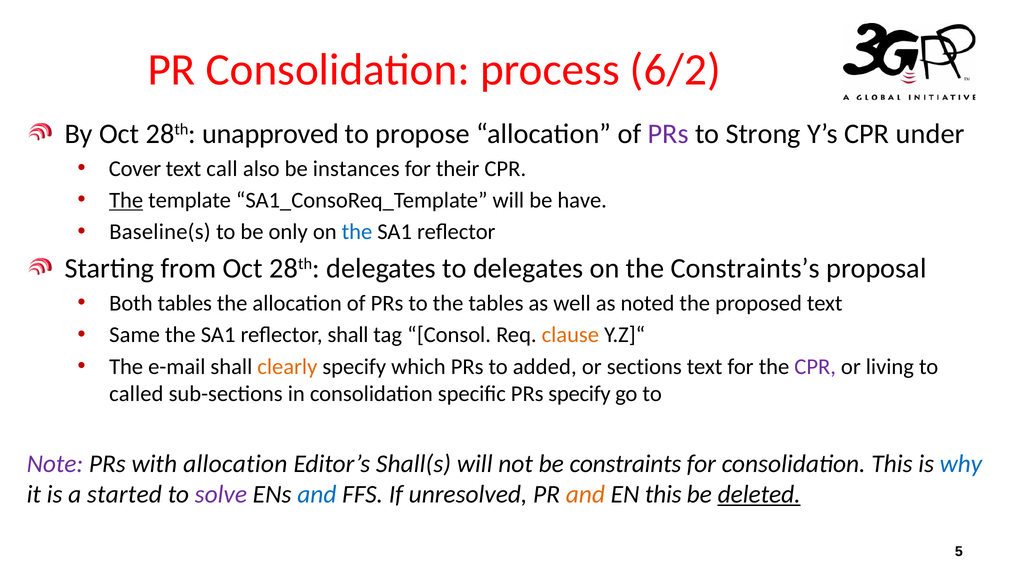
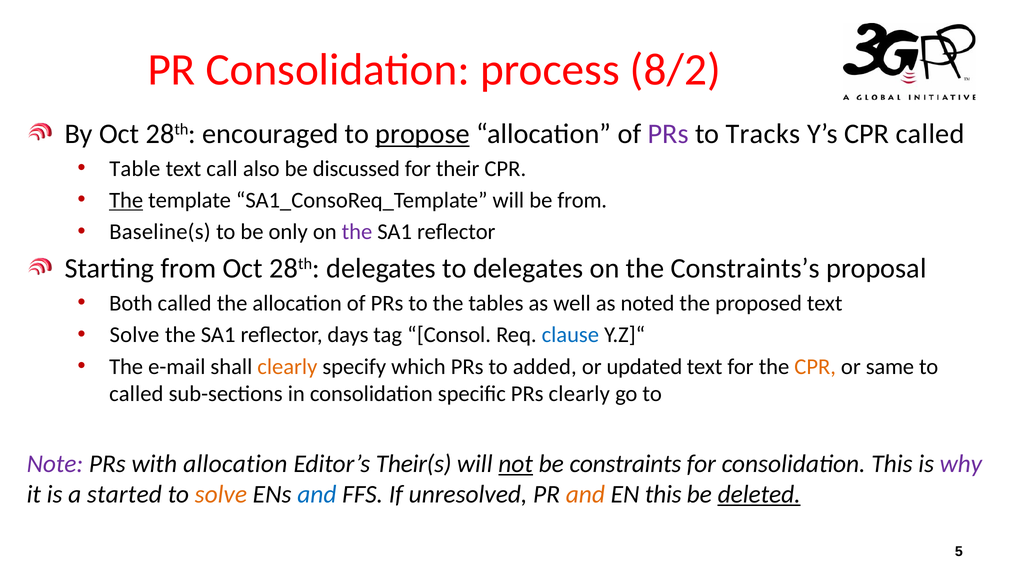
6/2: 6/2 -> 8/2
unapproved: unapproved -> encouraged
propose underline: none -> present
Strong: Strong -> Tracks
CPR under: under -> called
Cover: Cover -> Table
instances: instances -> discussed
be have: have -> from
the at (357, 232) colour: blue -> purple
Both tables: tables -> called
Same at (135, 335): Same -> Solve
reflector shall: shall -> days
clause colour: orange -> blue
sections: sections -> updated
CPR at (815, 366) colour: purple -> orange
living: living -> same
PRs specify: specify -> clearly
Shall(s: Shall(s -> Their(s
not underline: none -> present
why colour: blue -> purple
solve at (221, 494) colour: purple -> orange
